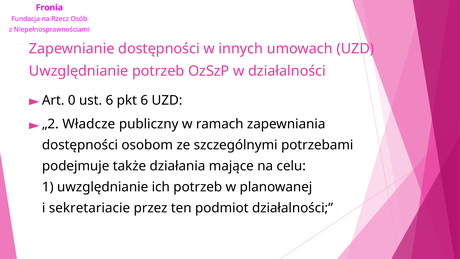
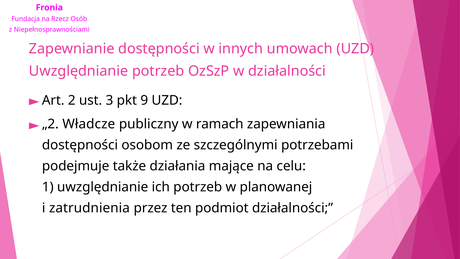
0: 0 -> 2
ust 6: 6 -> 3
pkt 6: 6 -> 9
sekretariacie: sekretariacie -> zatrudnienia
